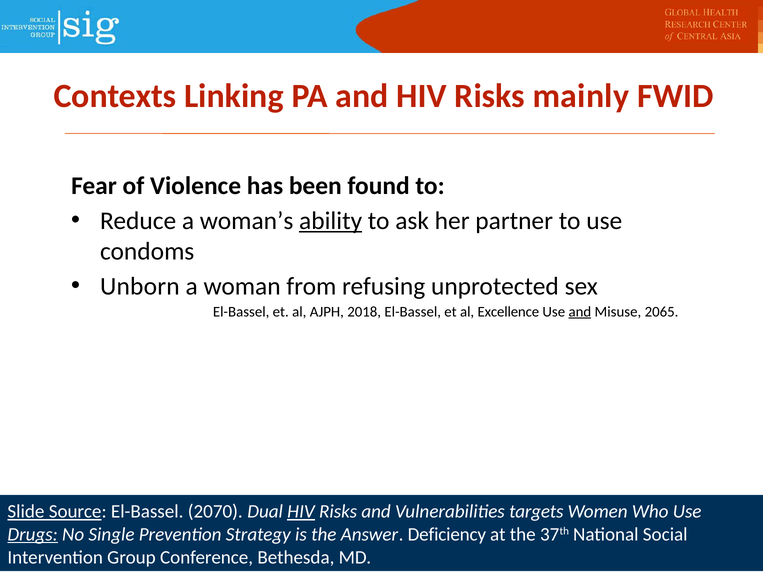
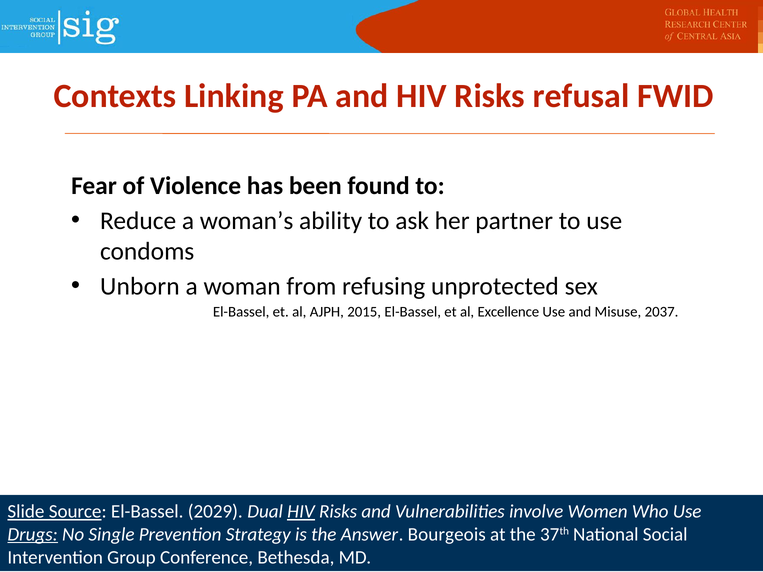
mainly: mainly -> refusal
ability underline: present -> none
2018: 2018 -> 2015
and at (580, 312) underline: present -> none
2065: 2065 -> 2037
2070: 2070 -> 2029
targets: targets -> involve
Deficiency: Deficiency -> Bourgeois
